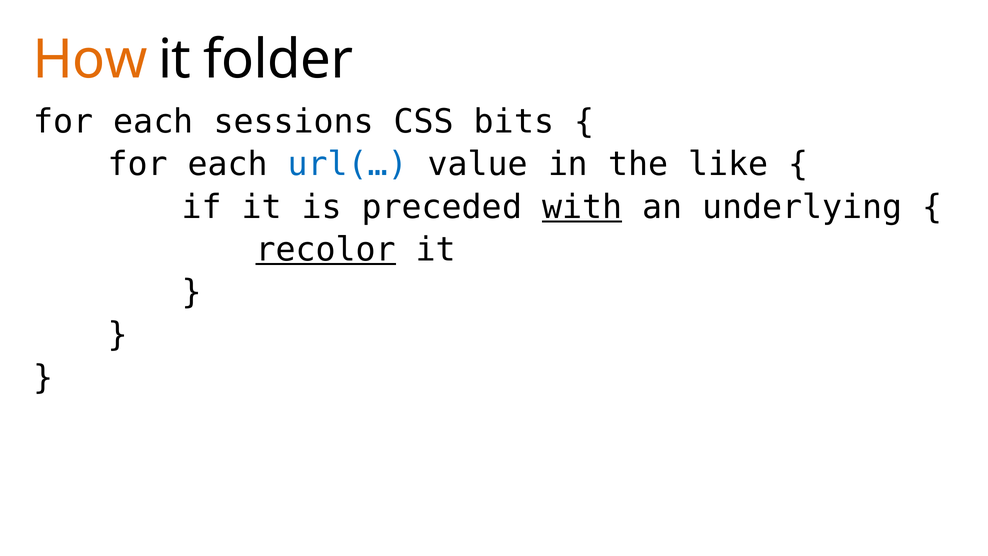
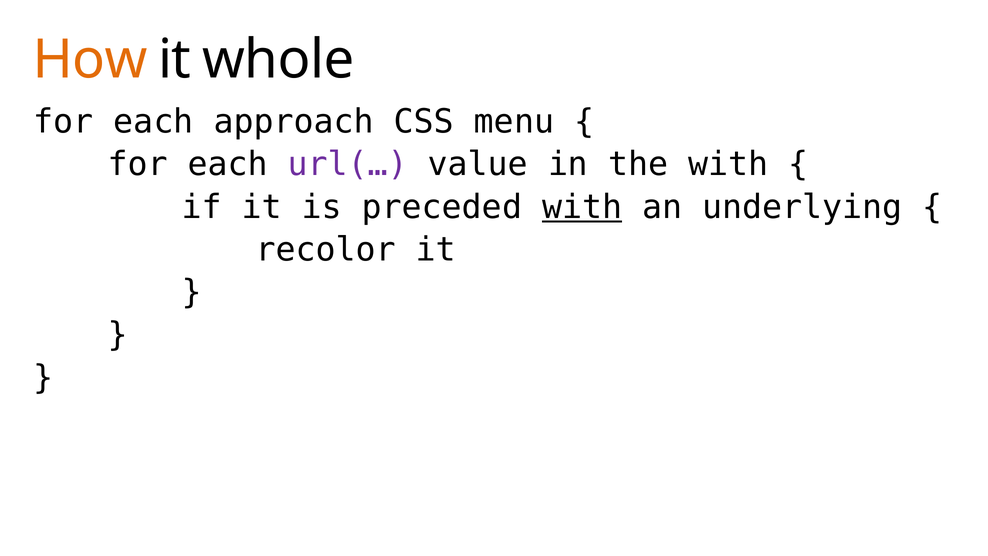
folder: folder -> whole
sessions: sessions -> approach
bits: bits -> menu
url(… colour: blue -> purple
the like: like -> with
recolor underline: present -> none
